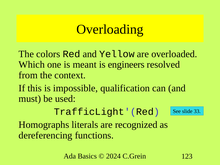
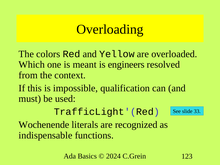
Homographs: Homographs -> Wochenende
dereferencing: dereferencing -> indispensable
